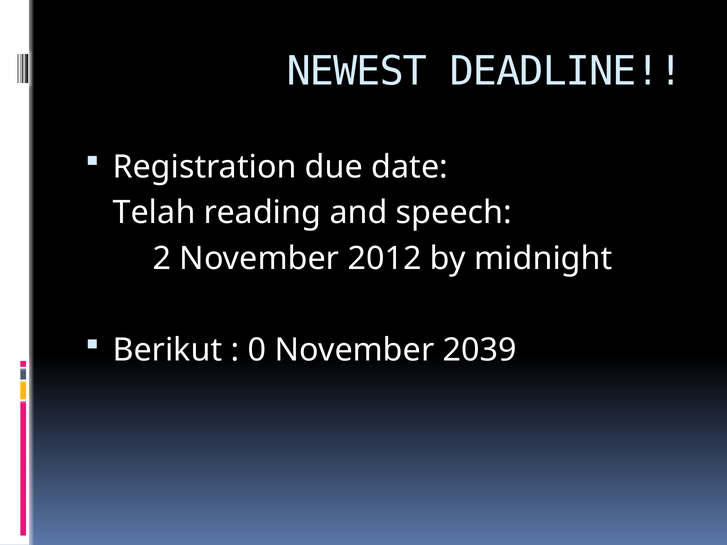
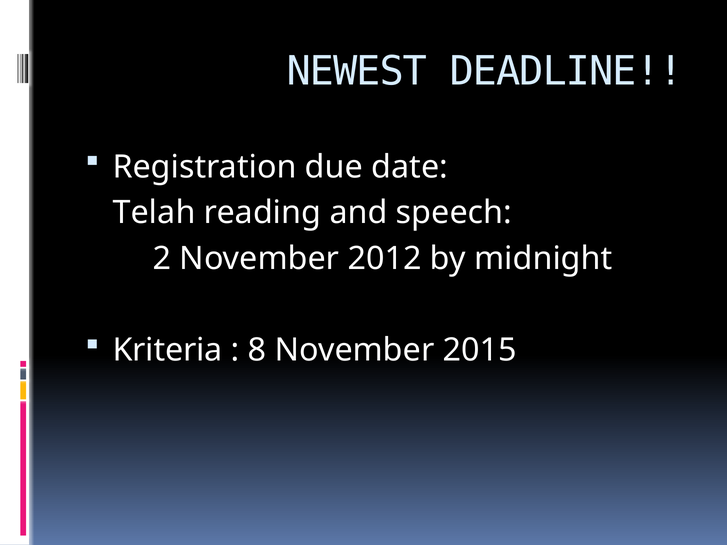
Berikut: Berikut -> Kriteria
0: 0 -> 8
2039: 2039 -> 2015
